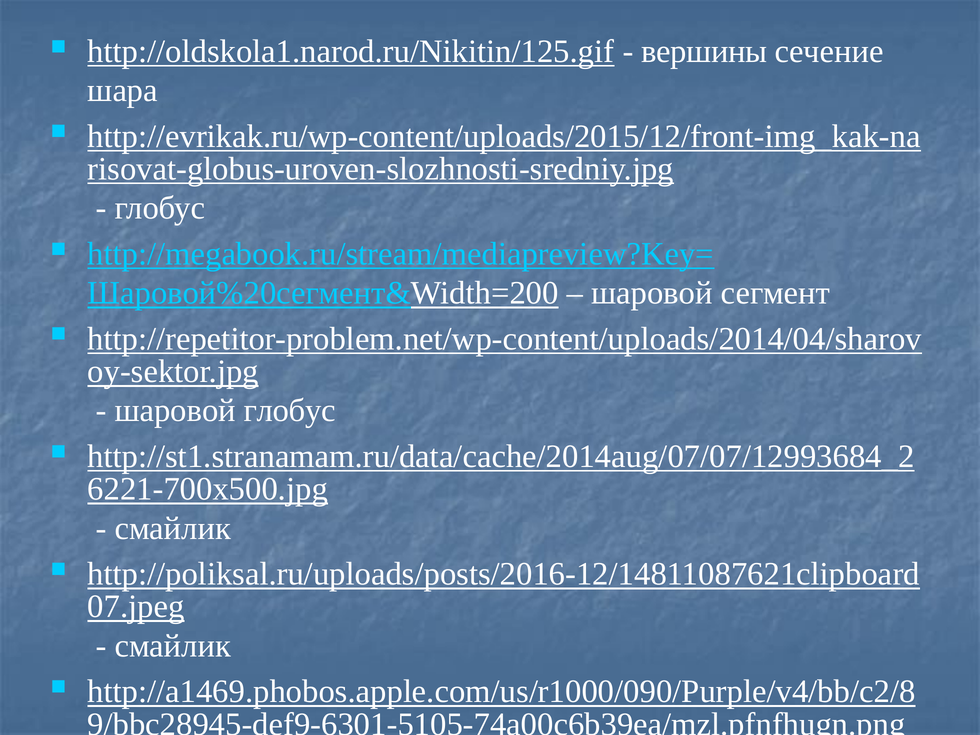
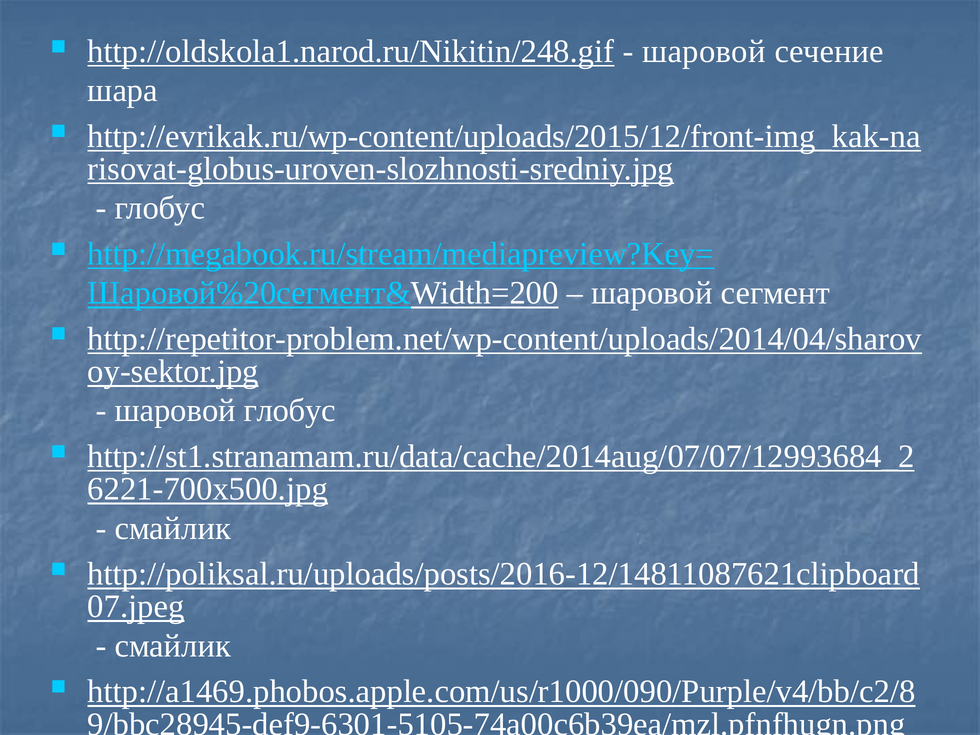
http://oldskola1.narod.ru/Nikitin/125.gif: http://oldskola1.narod.ru/Nikitin/125.gif -> http://oldskola1.narod.ru/Nikitin/248.gif
вершины at (704, 51): вершины -> шаровой
